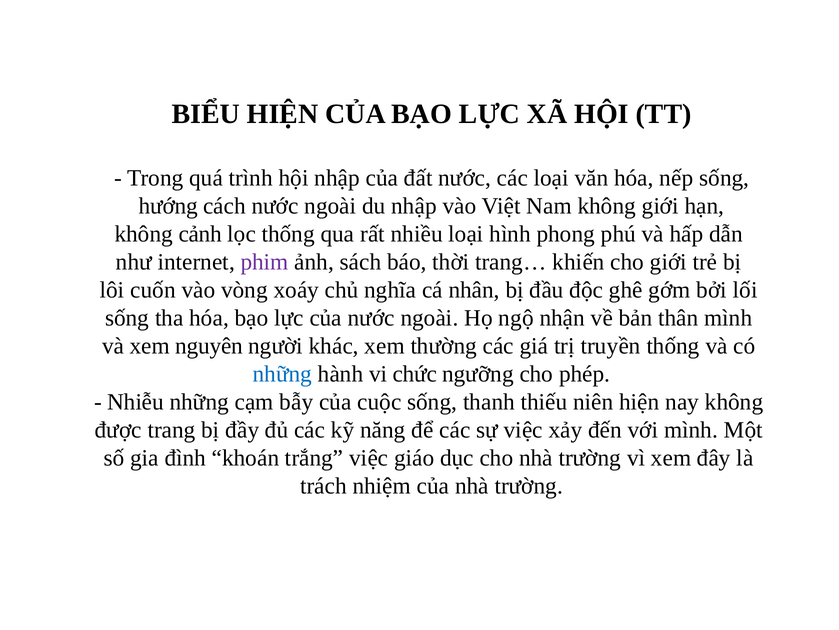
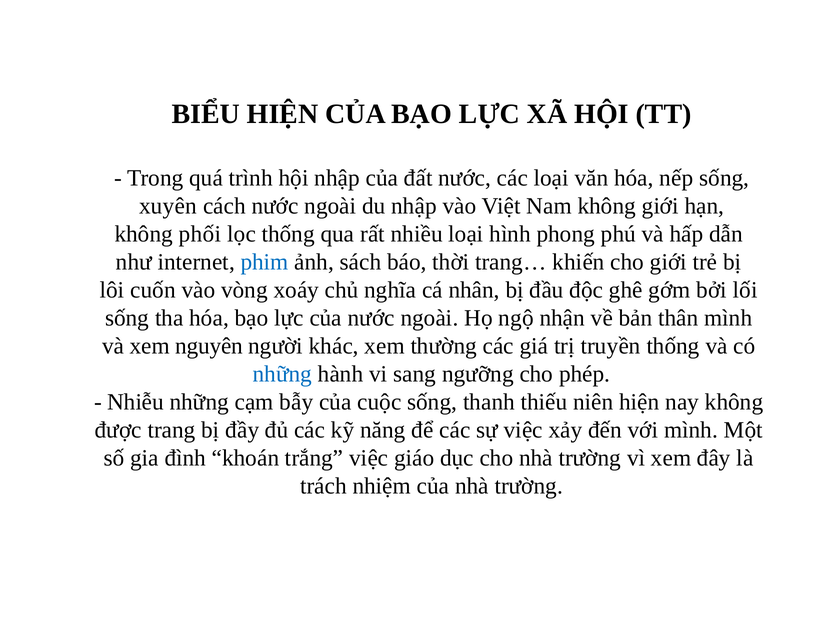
hướng: hướng -> xuyên
cảnh: cảnh -> phối
phim colour: purple -> blue
chức: chức -> sang
